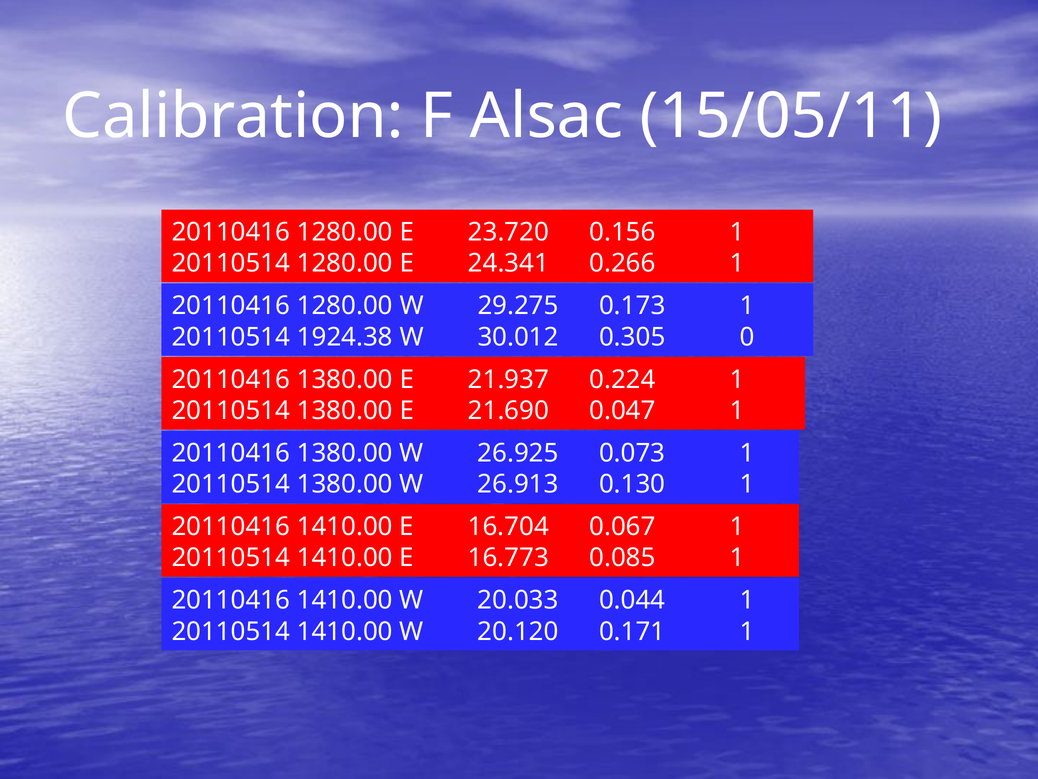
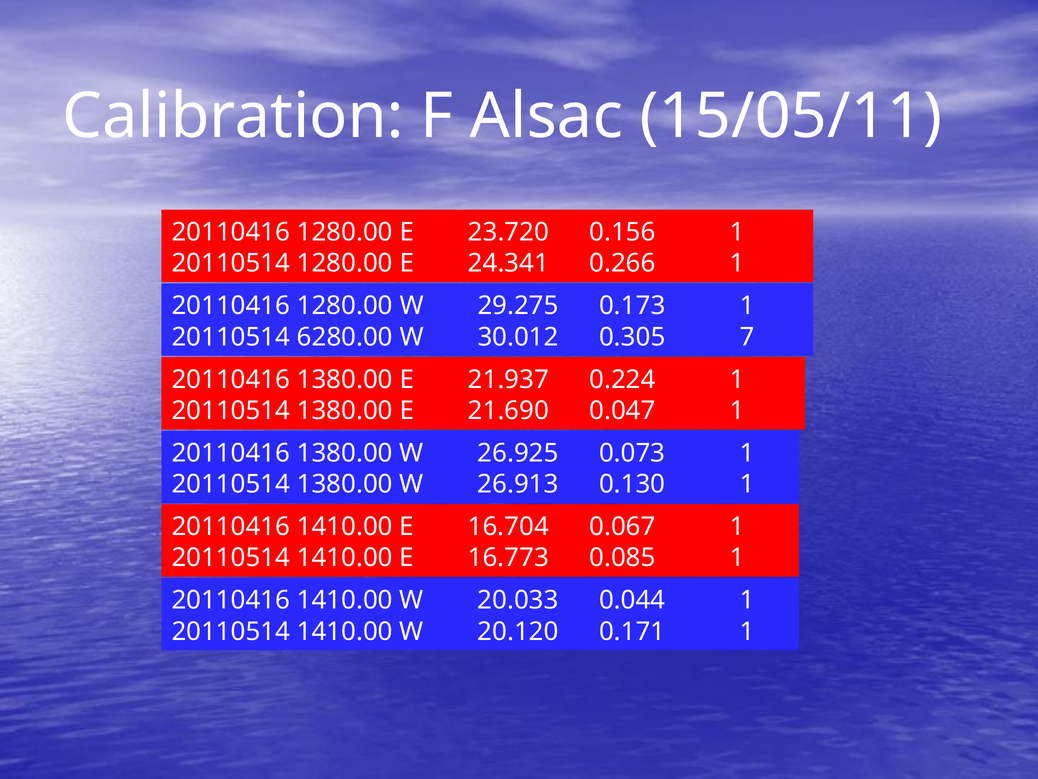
1924.38: 1924.38 -> 6280.00
0: 0 -> 7
